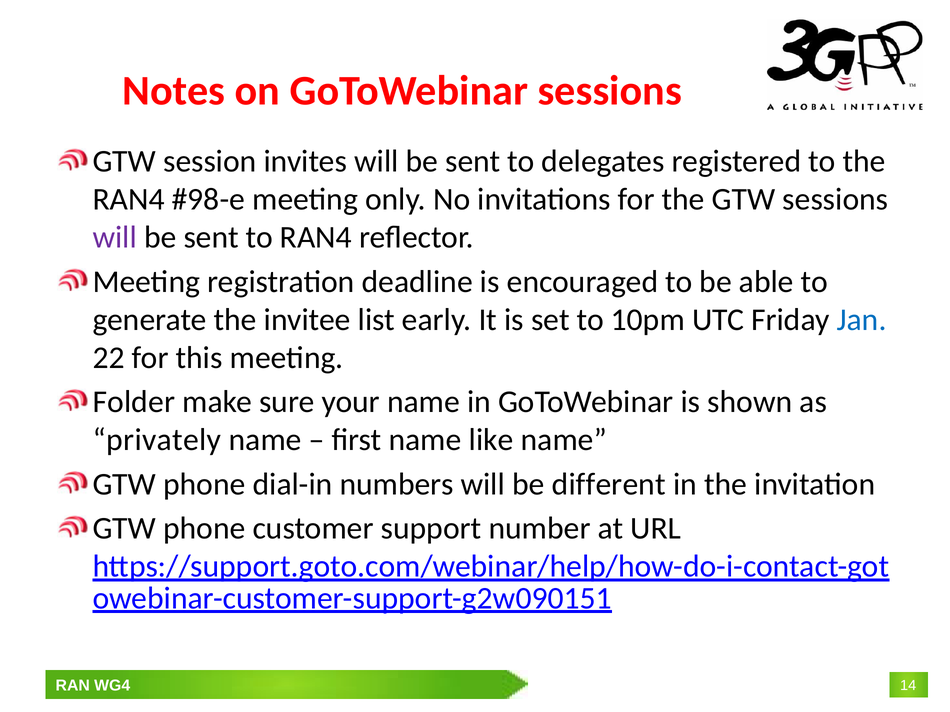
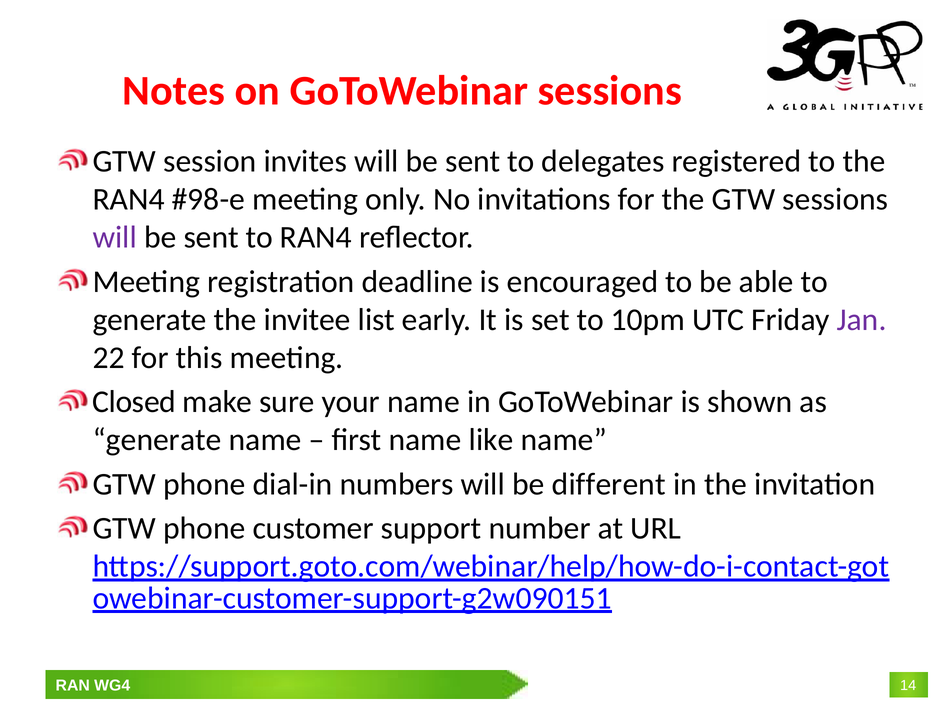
Jan colour: blue -> purple
Folder: Folder -> Closed
privately at (157, 440): privately -> generate
